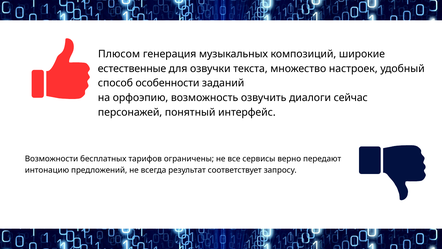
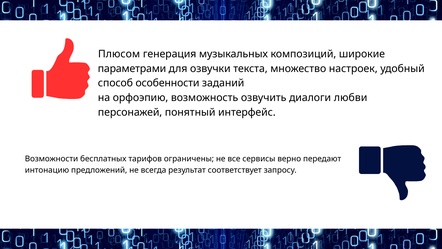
естественные: естественные -> параметрами
сейчас: сейчас -> любви
